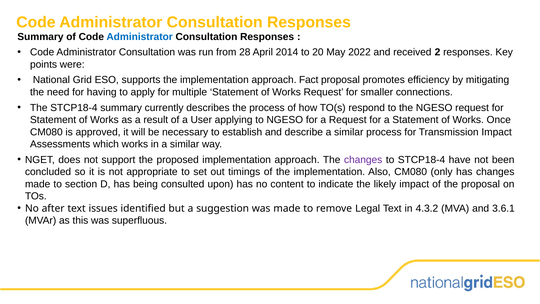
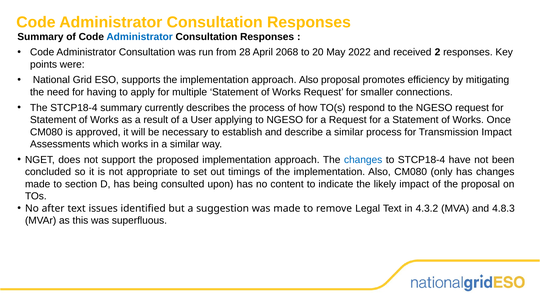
2014: 2014 -> 2068
approach Fact: Fact -> Also
changes at (363, 160) colour: purple -> blue
3.6.1: 3.6.1 -> 4.8.3
